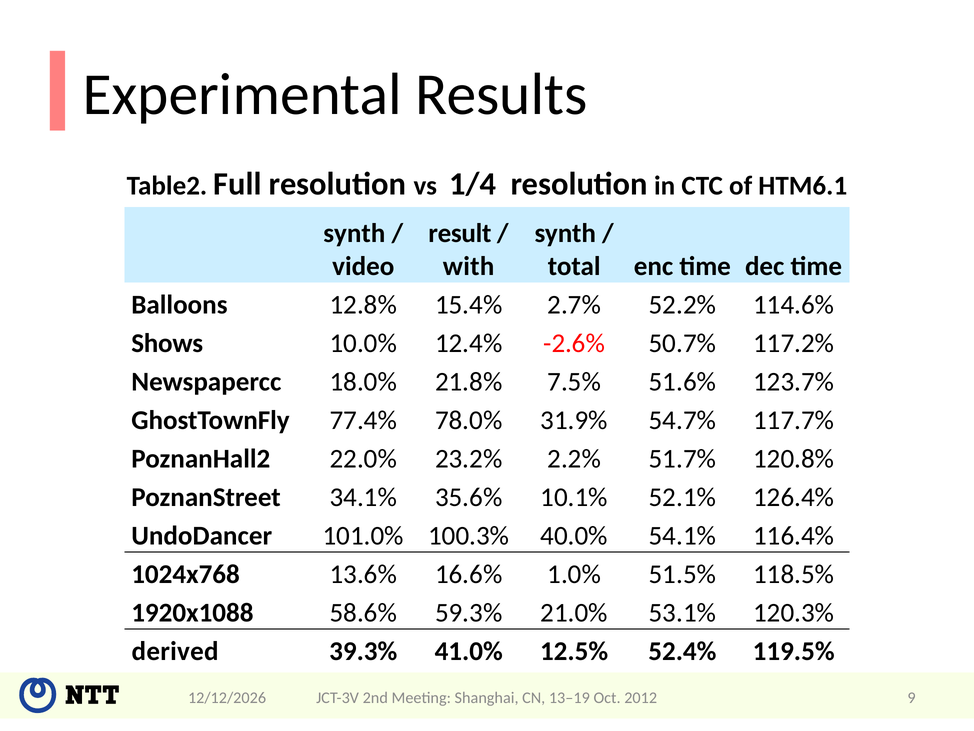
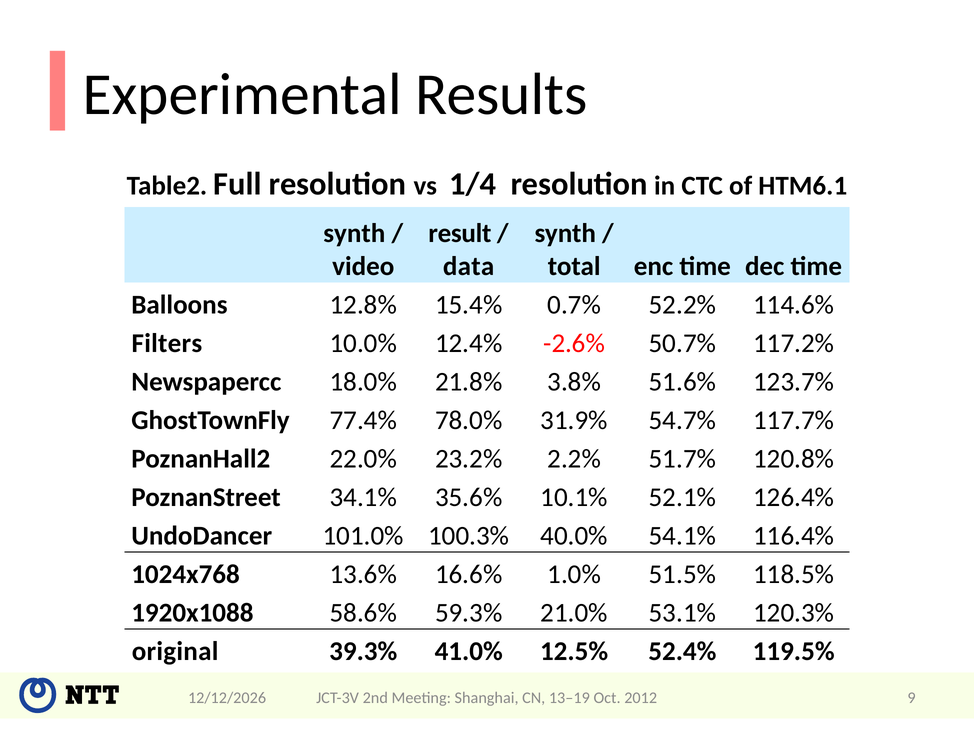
with: with -> data
2.7%: 2.7% -> 0.7%
Shows: Shows -> Filters
7.5%: 7.5% -> 3.8%
derived: derived -> original
